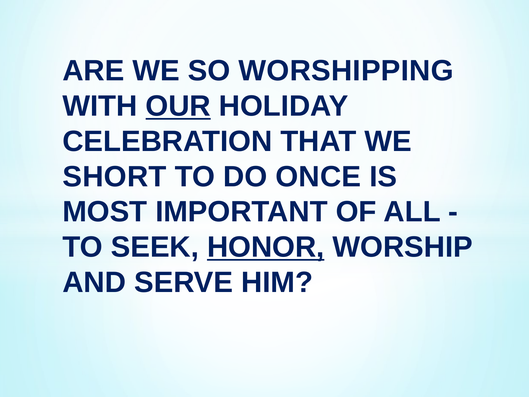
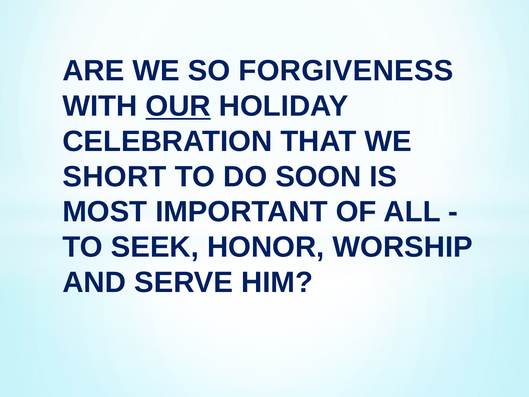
WORSHIPPING: WORSHIPPING -> FORGIVENESS
ONCE: ONCE -> SOON
HONOR underline: present -> none
